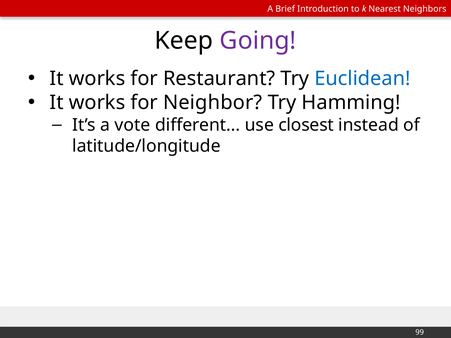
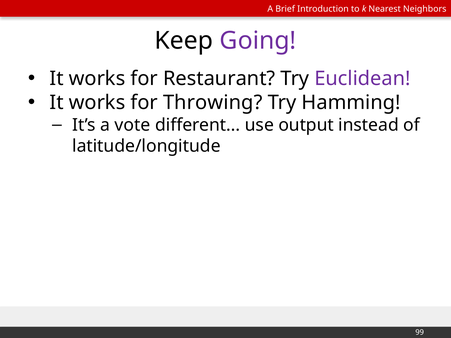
Euclidean colour: blue -> purple
Neighbor: Neighbor -> Throwing
closest: closest -> output
